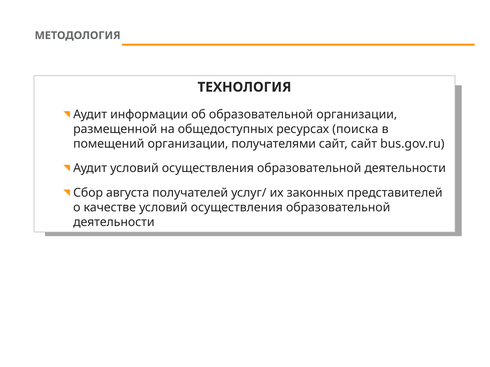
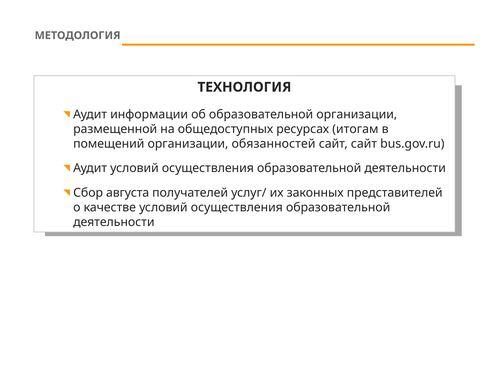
поиска: поиска -> итогам
получателями: получателями -> обязанностей
